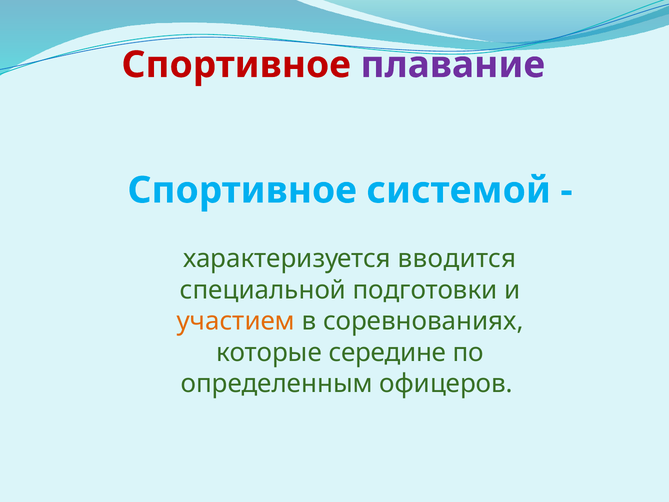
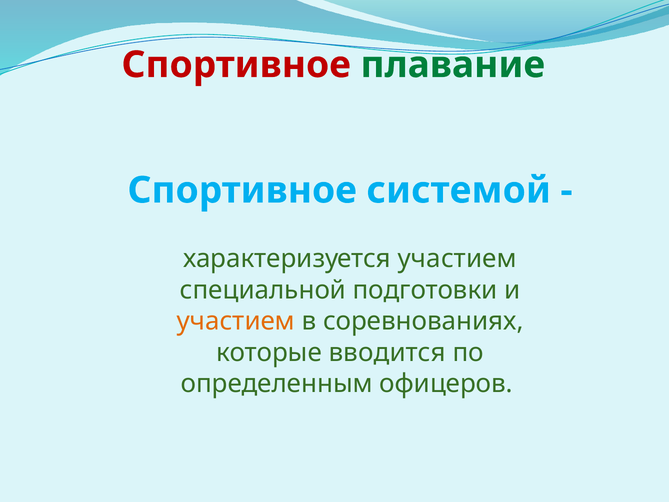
плавание colour: purple -> green
характеризуется вводится: вводится -> участием
середине: середине -> вводится
